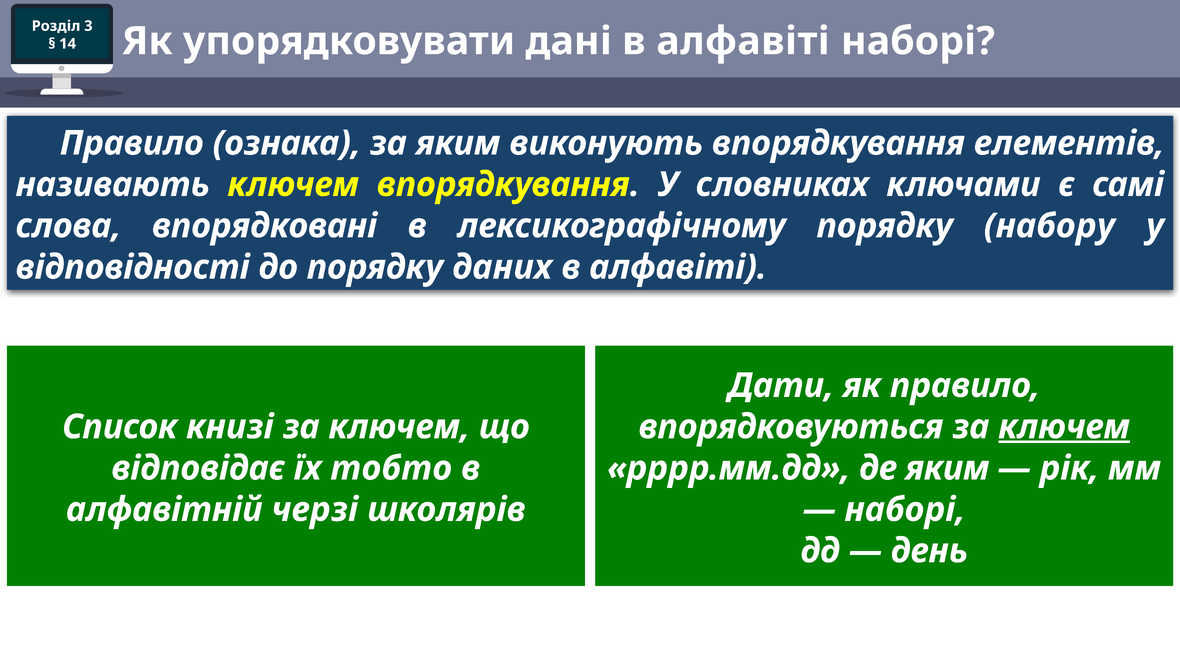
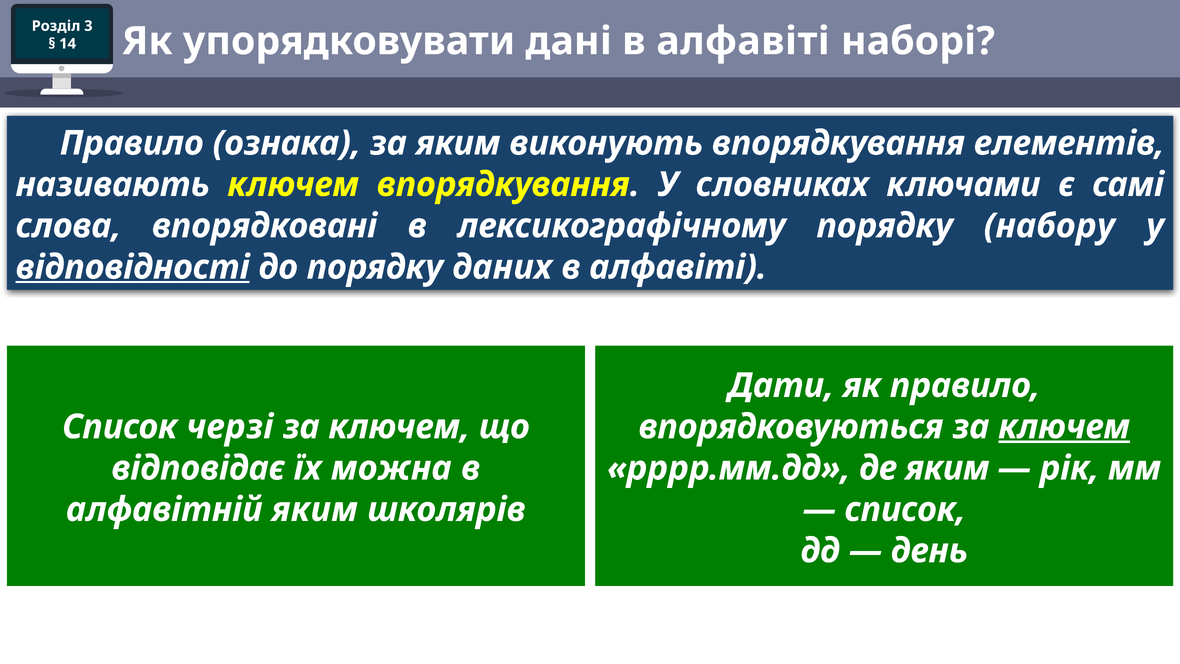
відповідності underline: none -> present
книзі: книзі -> черзі
тобто: тобто -> можна
алфавітній черзі: черзі -> яким
наборі at (905, 509): наборі -> список
